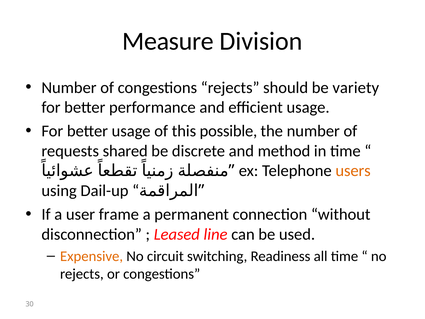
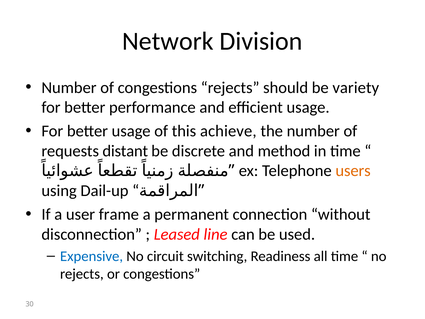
Measure: Measure -> Network
possible: possible -> achieve
shared: shared -> distant
Expensive colour: orange -> blue
